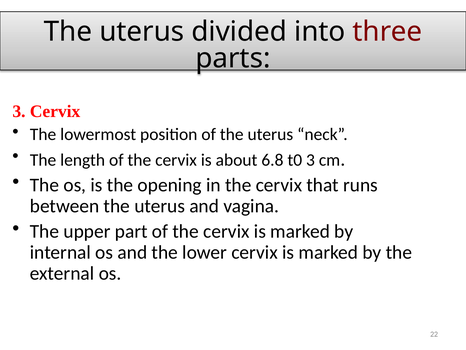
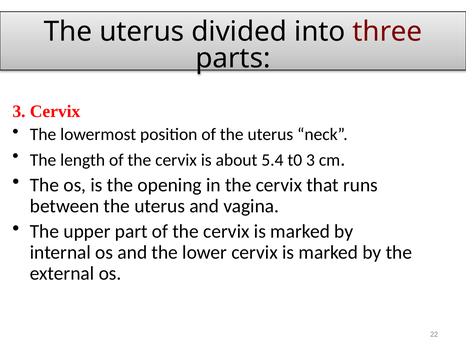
6.8: 6.8 -> 5.4
